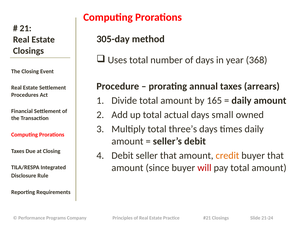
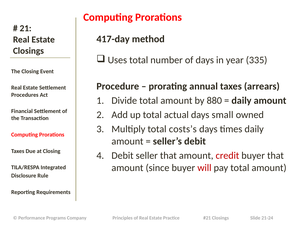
305-day: 305-day -> 417-day
368: 368 -> 335
165: 165 -> 880
three’s: three’s -> costs’s
credit colour: orange -> red
